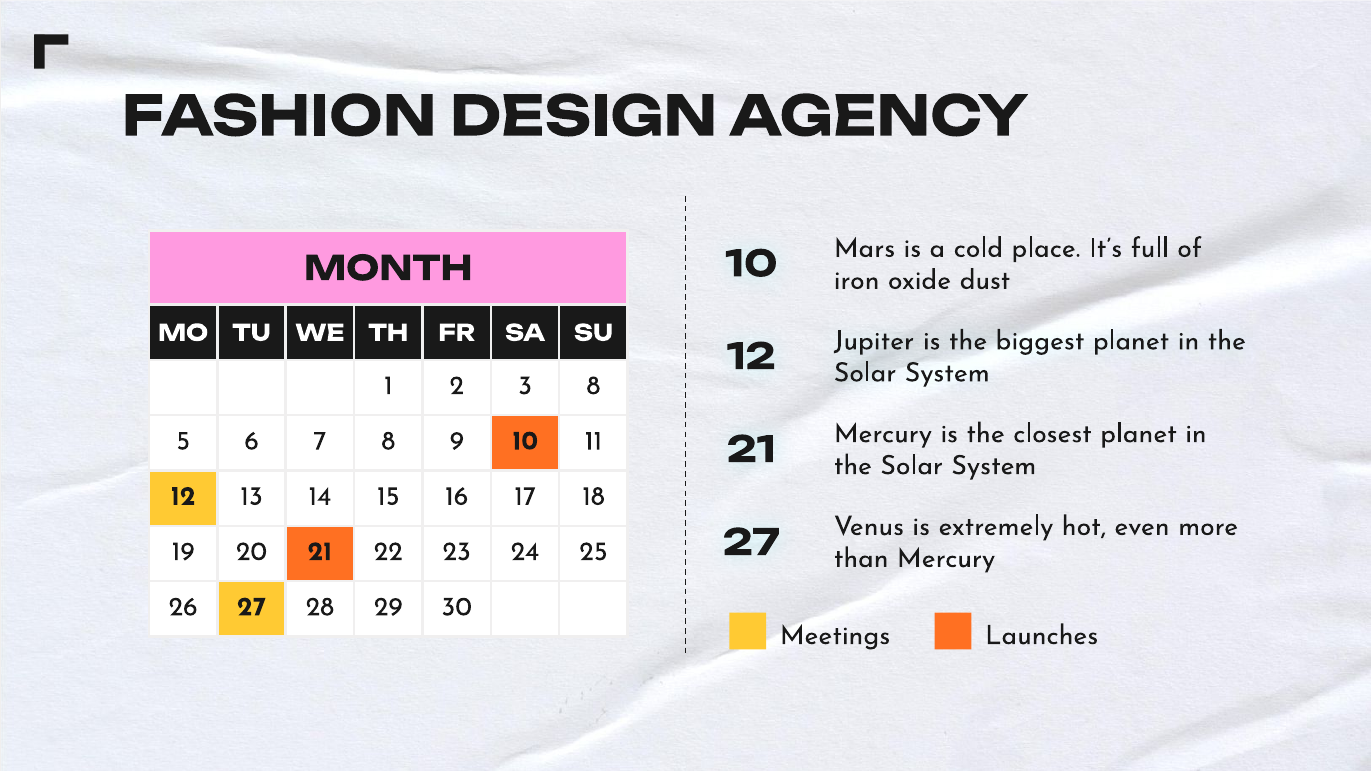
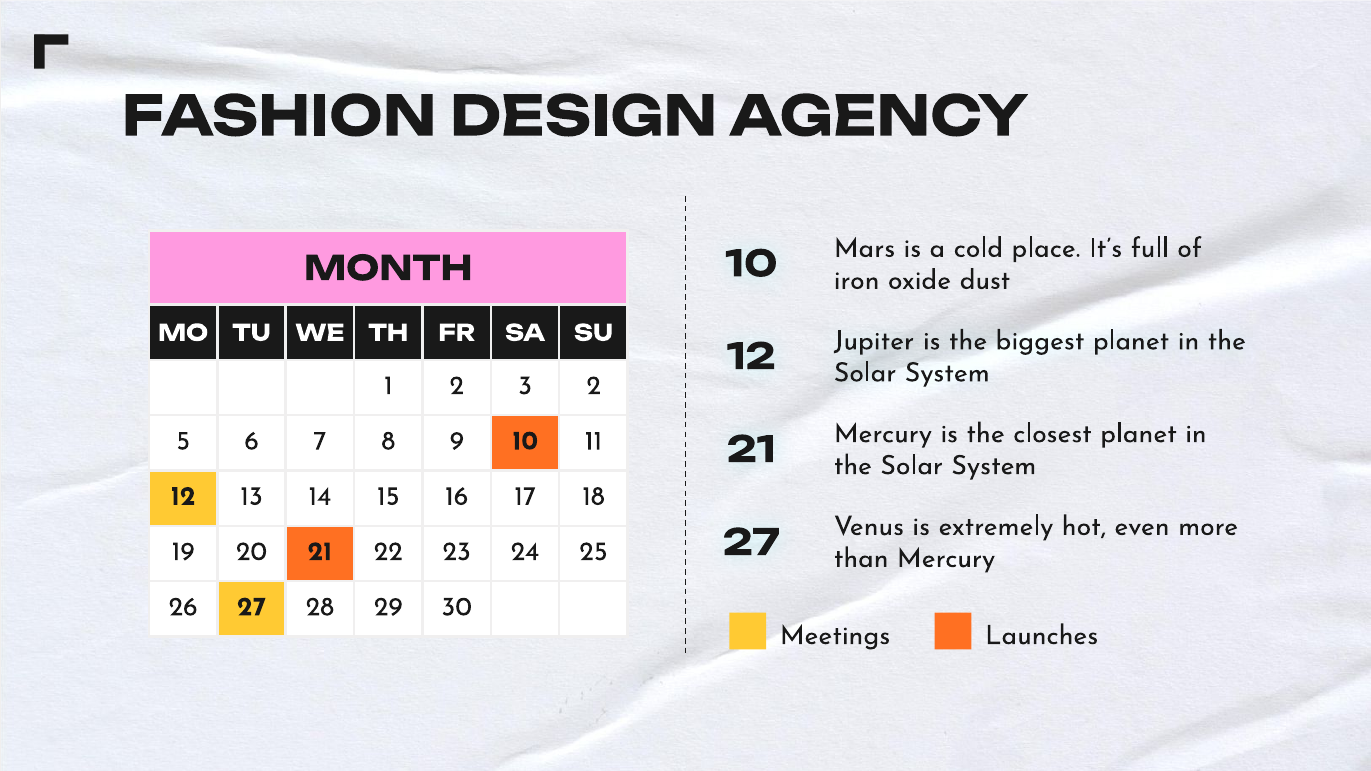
3 8: 8 -> 2
